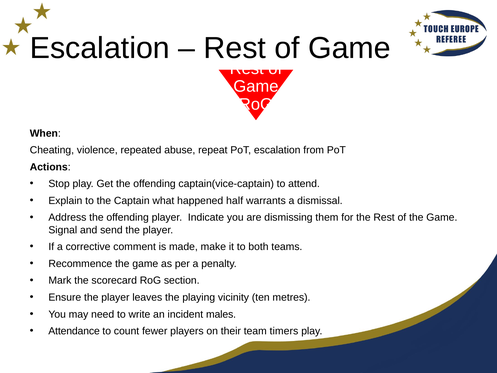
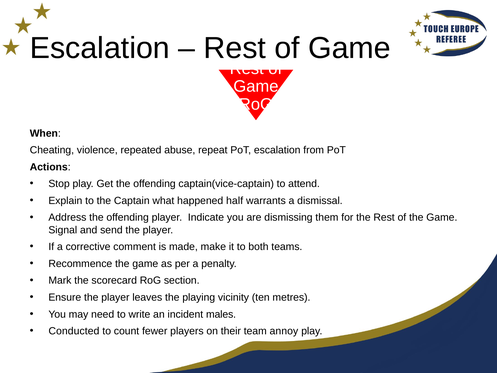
Attendance: Attendance -> Conducted
timers: timers -> annoy
